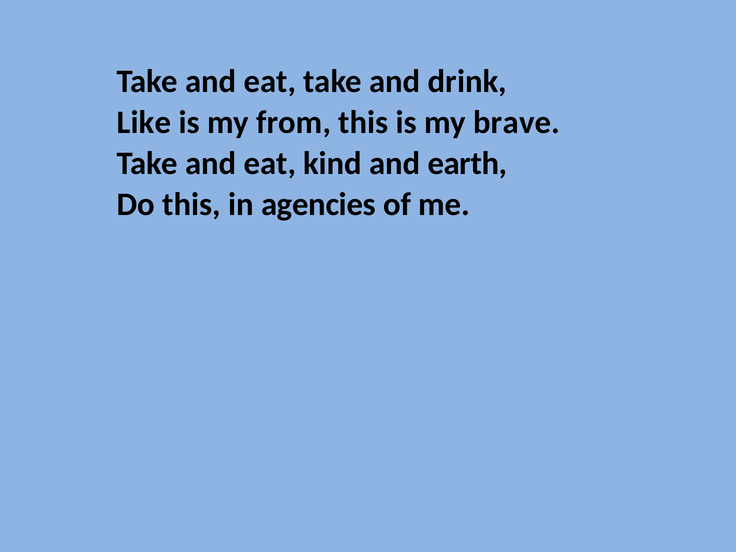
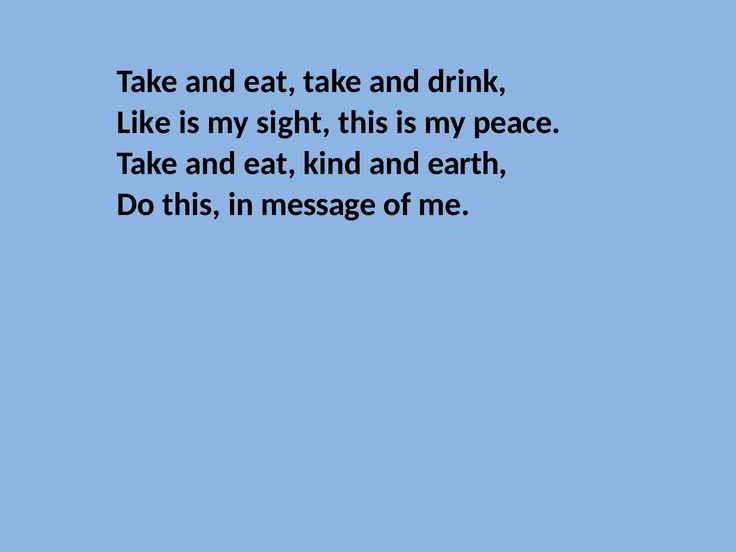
from: from -> sight
brave: brave -> peace
agencies: agencies -> message
